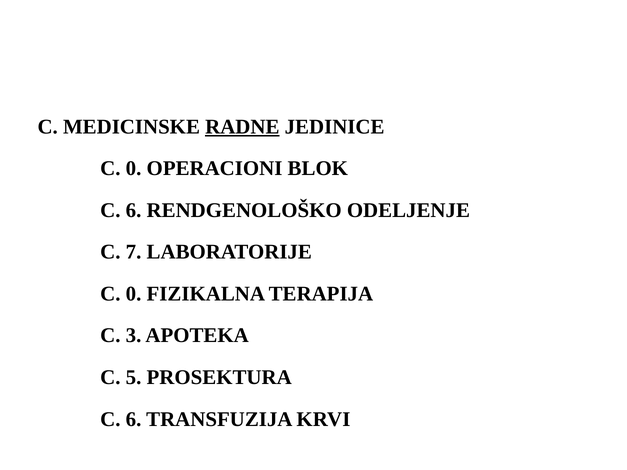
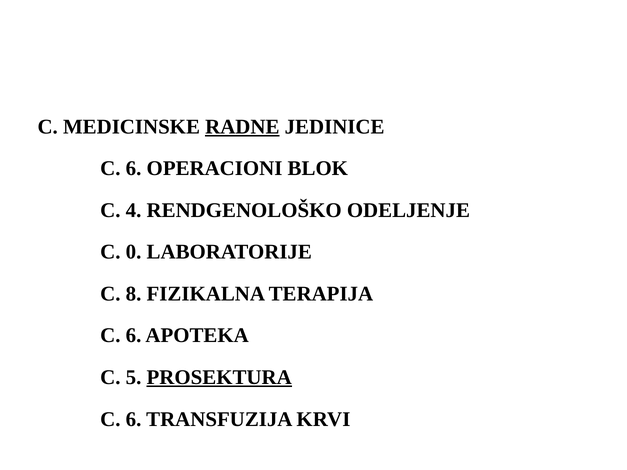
0 at (134, 169): 0 -> 6
6 at (134, 210): 6 -> 4
7: 7 -> 0
0 at (134, 294): 0 -> 8
3 at (134, 336): 3 -> 6
PROSEKTURA underline: none -> present
